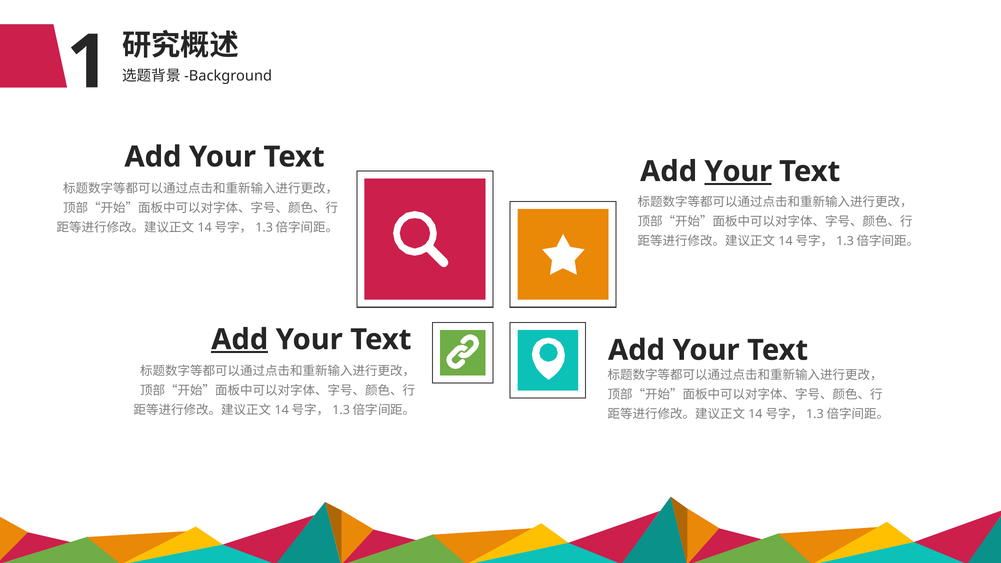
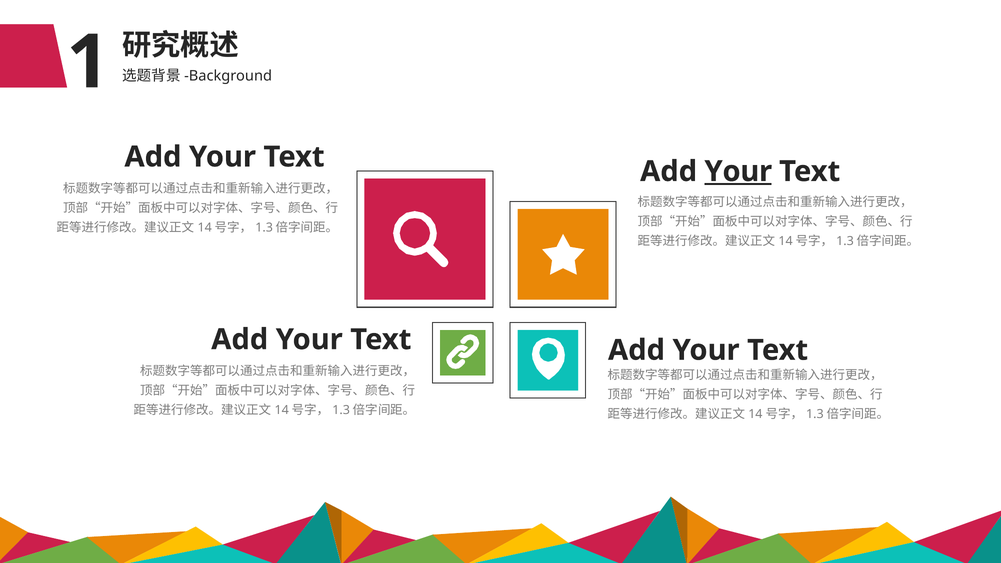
Add at (240, 340) underline: present -> none
